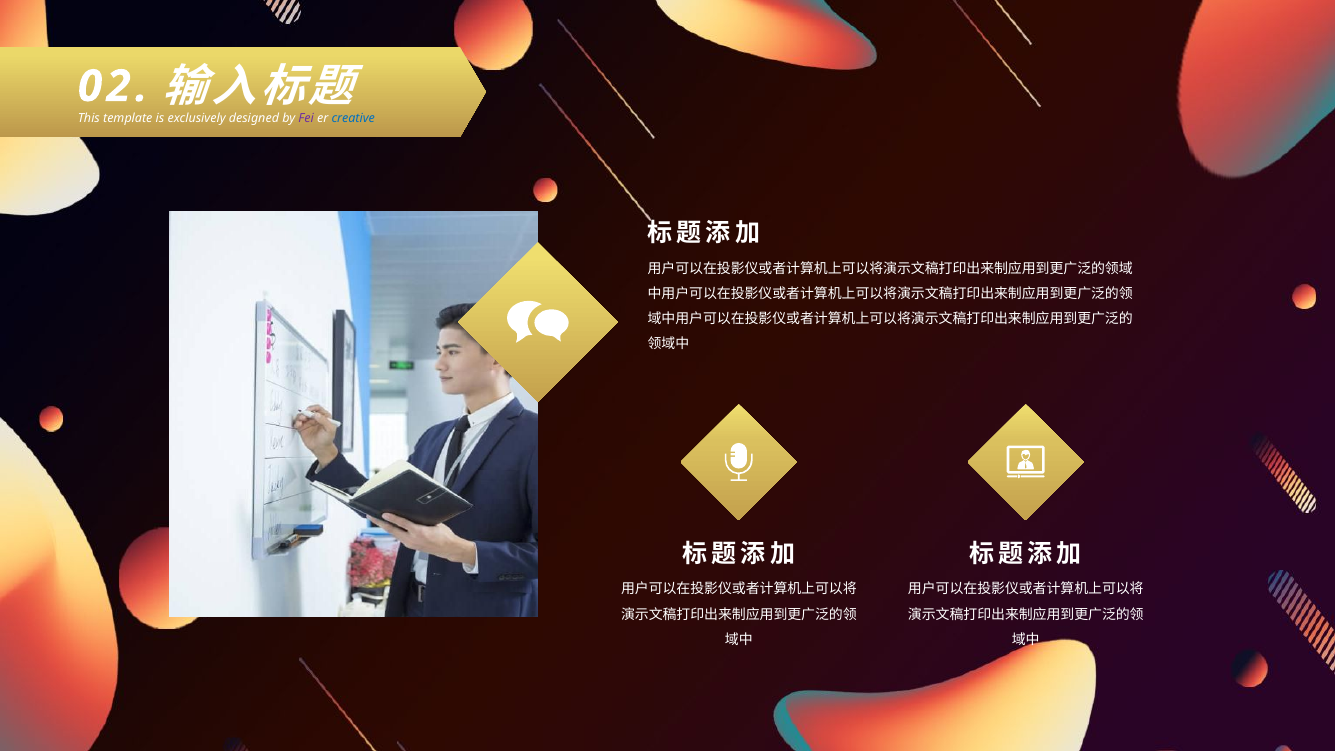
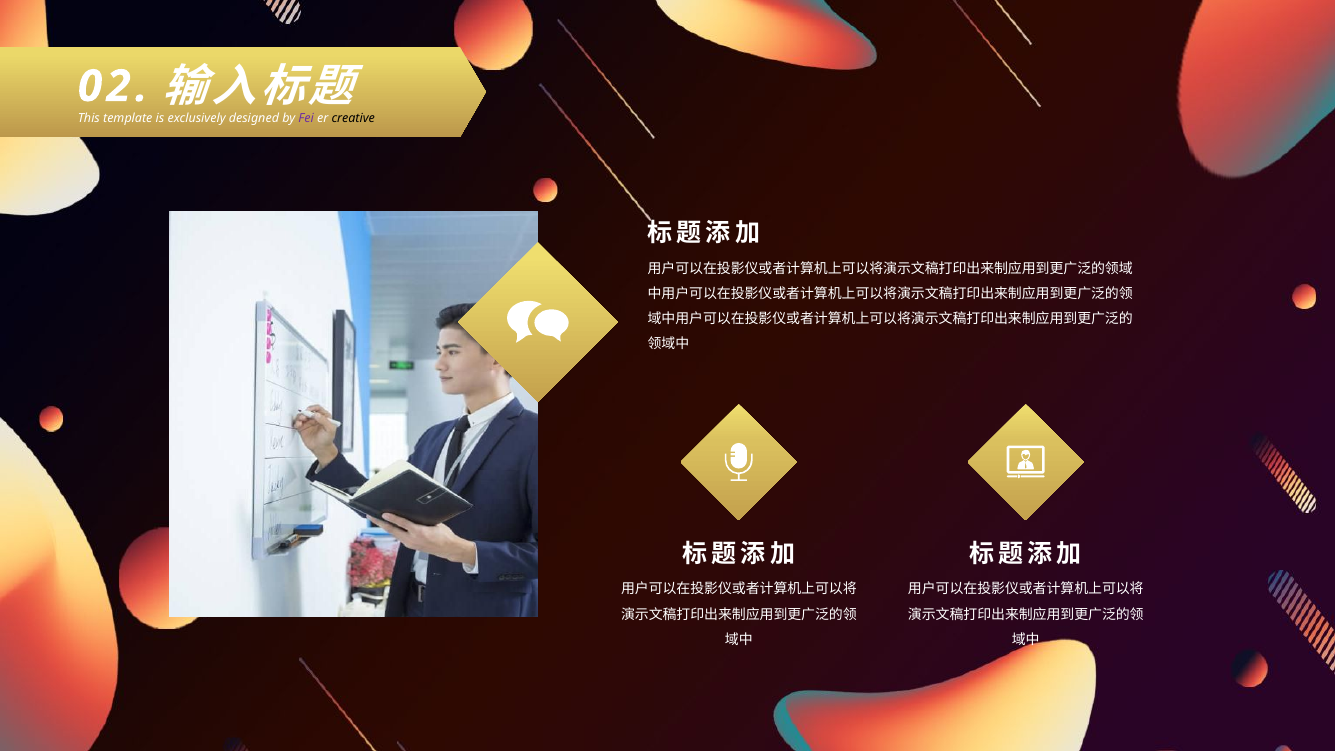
creative colour: blue -> black
